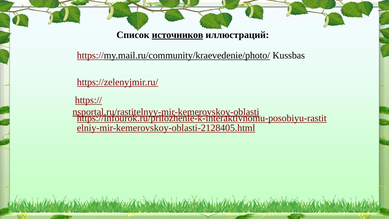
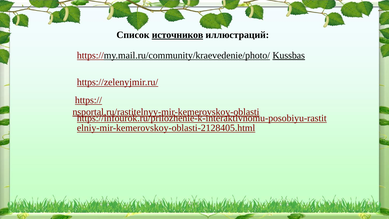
Kussbas underline: none -> present
